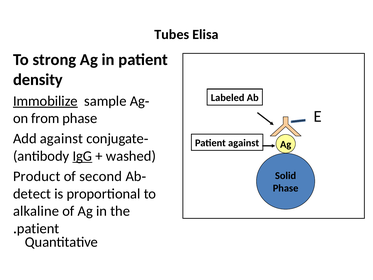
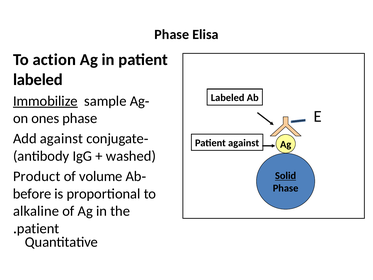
Tubes at (172, 35): Tubes -> Phase
strong: strong -> action
density at (38, 80): density -> labeled
from: from -> ones
IgG underline: present -> none
second: second -> volume
Solid underline: none -> present
detect: detect -> before
